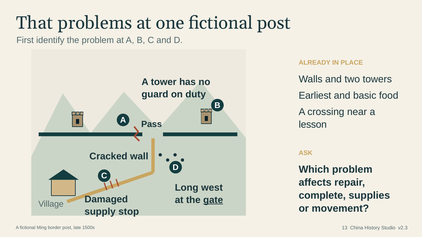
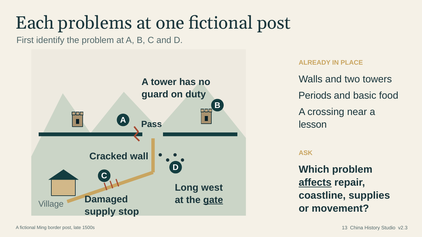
That: That -> Each
Earliest: Earliest -> Periods
affects underline: none -> present
complete: complete -> coastline
